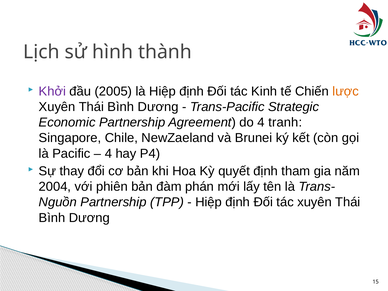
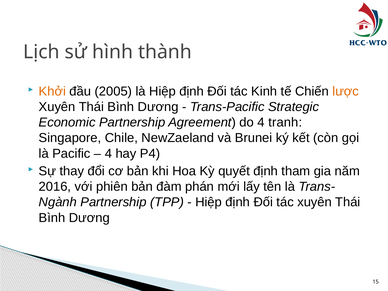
Khởi colour: purple -> orange
2004: 2004 -> 2016
Nguồn: Nguồn -> Ngành
